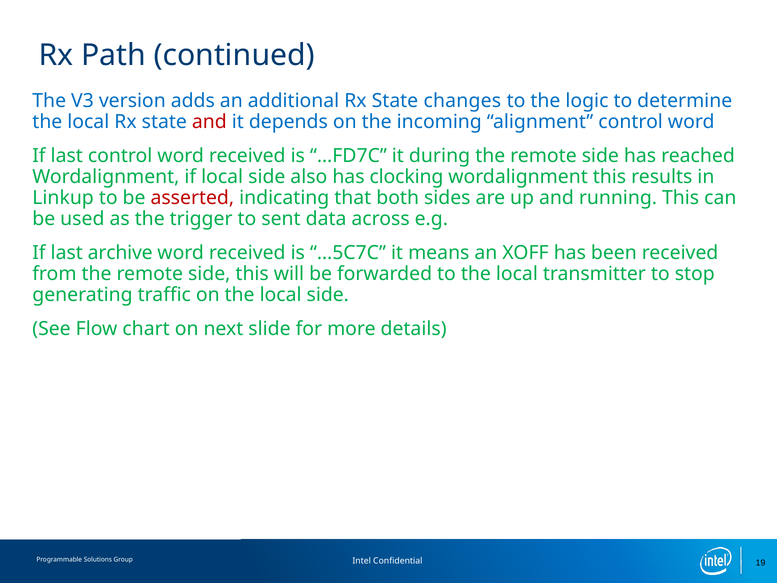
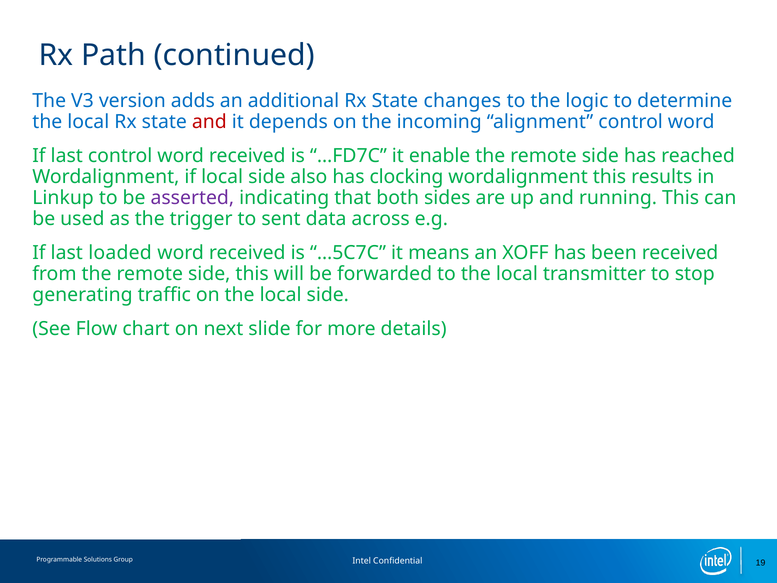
during: during -> enable
asserted colour: red -> purple
archive: archive -> loaded
